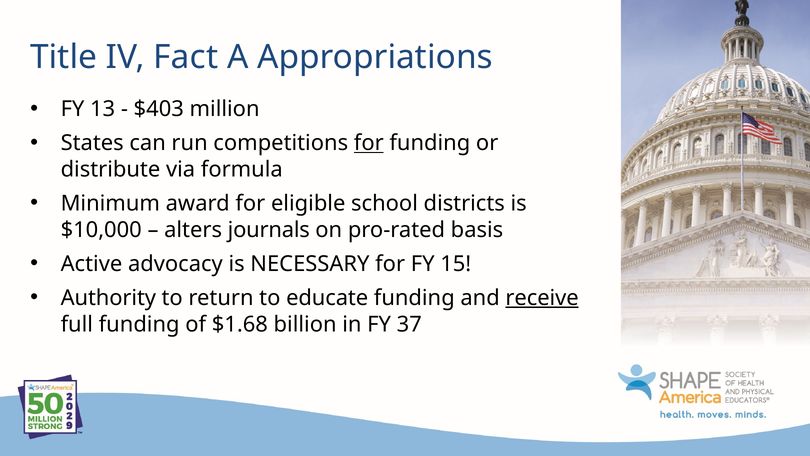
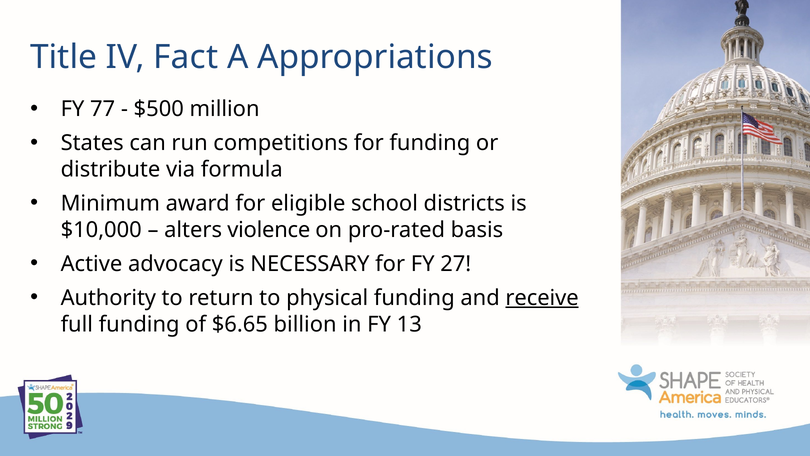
13: 13 -> 77
$403: $403 -> $500
for at (369, 143) underline: present -> none
journals: journals -> violence
15: 15 -> 27
educate: educate -> physical
$1.68: $1.68 -> $6.65
37: 37 -> 13
